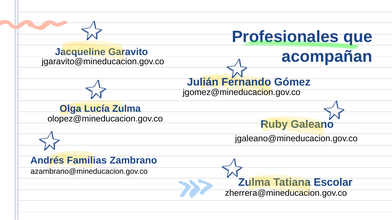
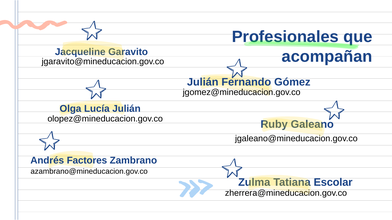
Lucía Zulma: Zulma -> Julián
Familias: Familias -> Factores
